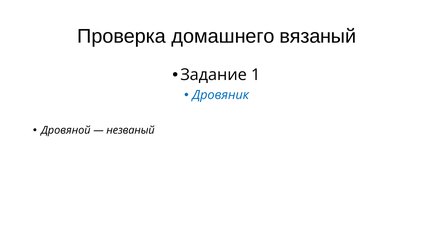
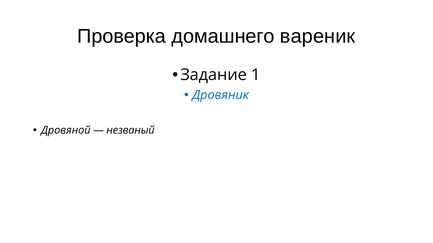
вязаный: вязаный -> вареник
